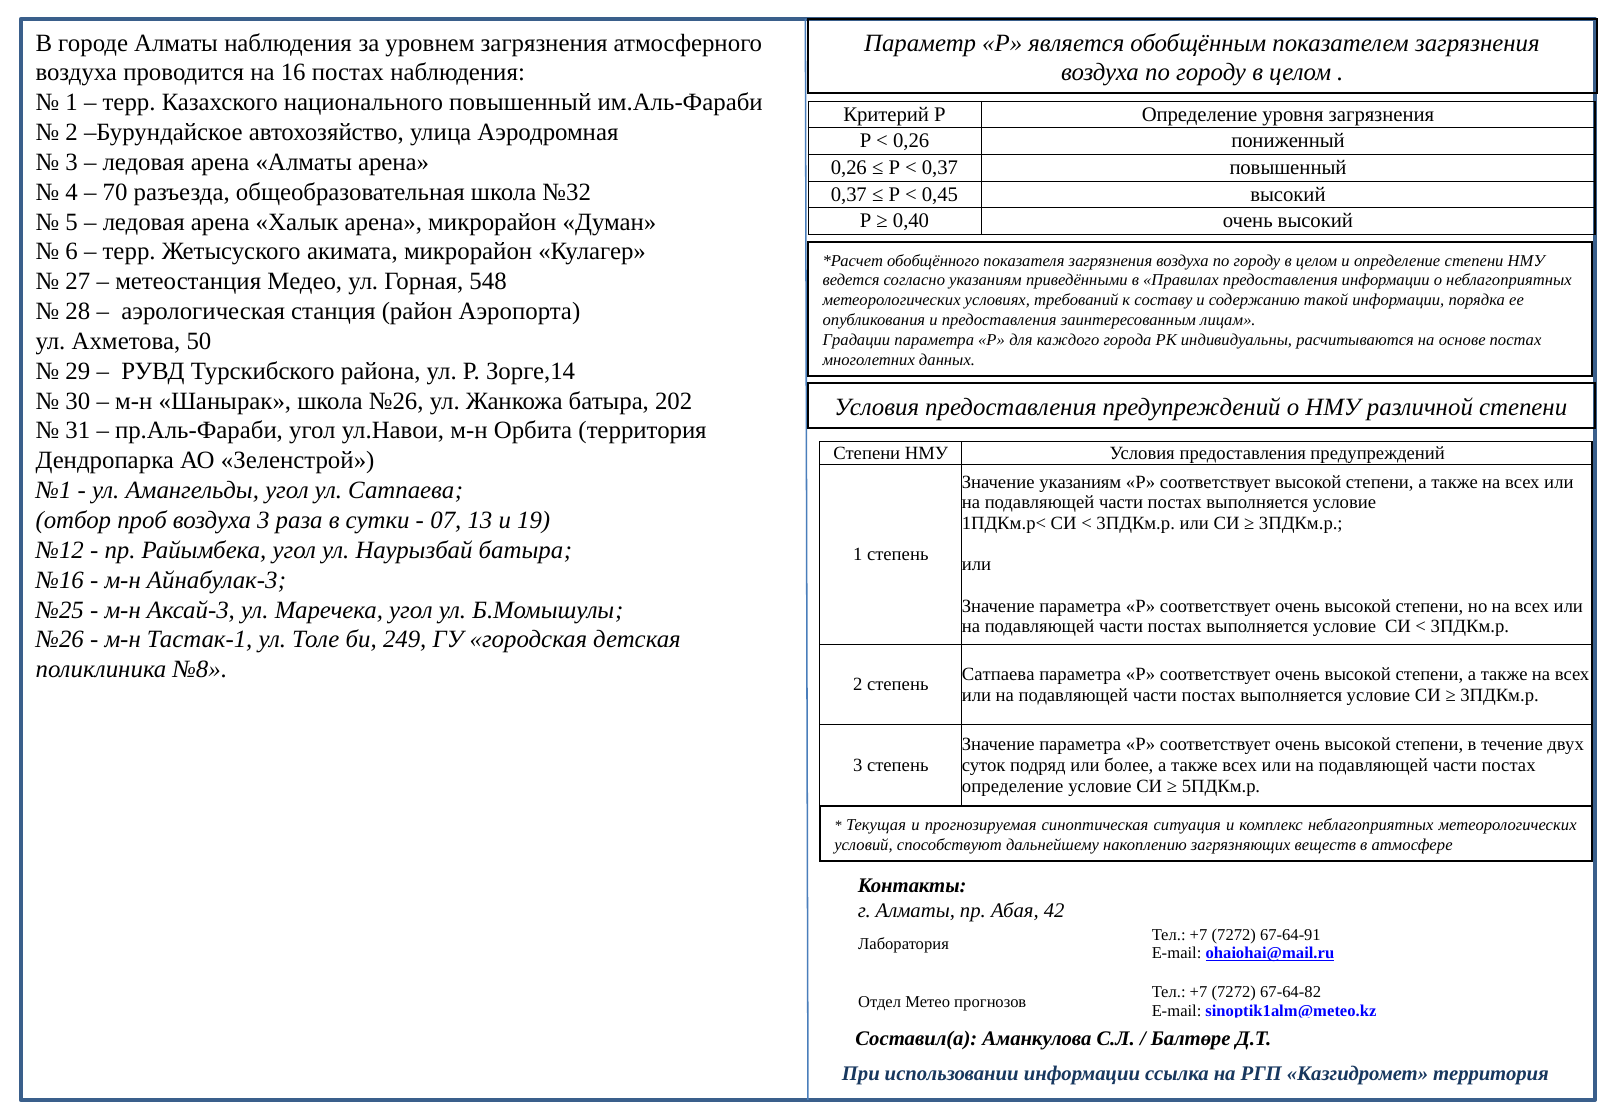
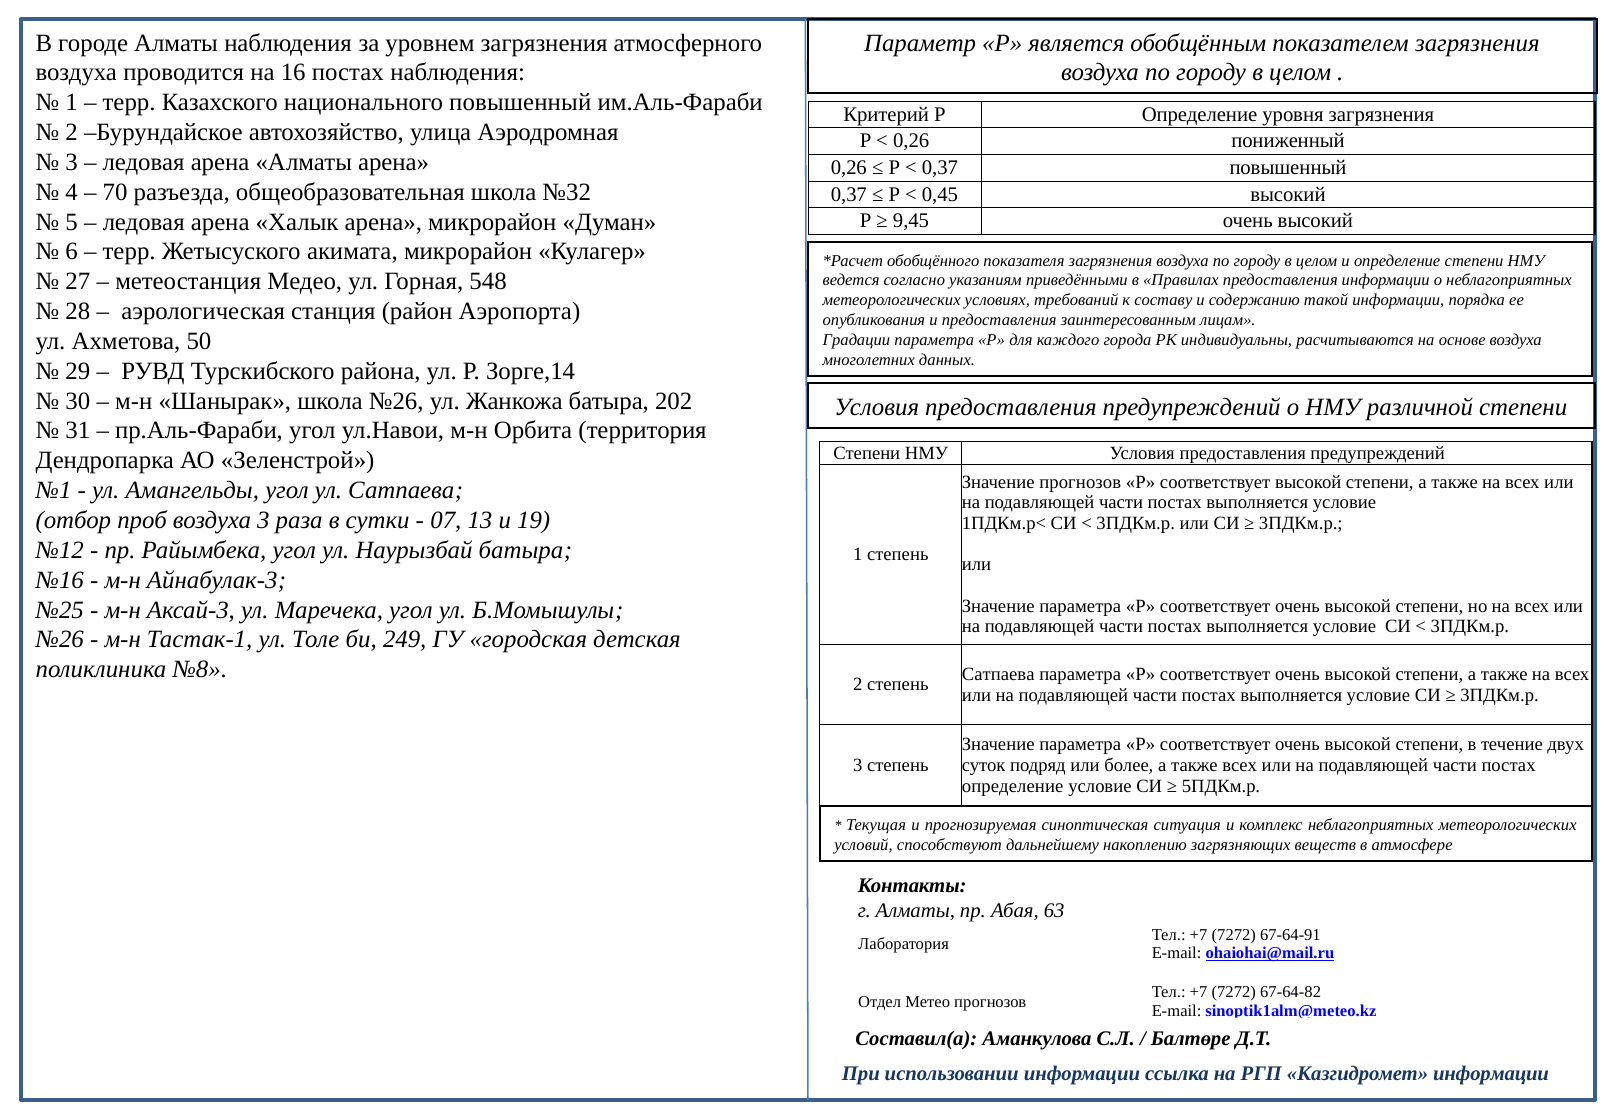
0,40: 0,40 -> 9,45
основе постах: постах -> воздуха
Значение указаниям: указаниям -> прогнозов
42: 42 -> 63
Казгидромет территория: территория -> информации
